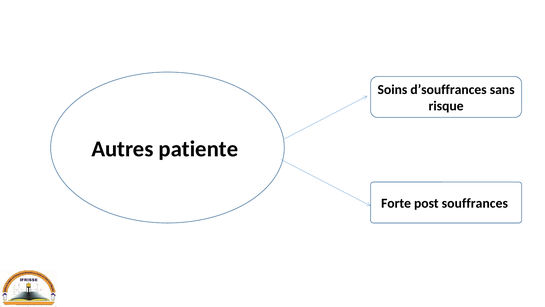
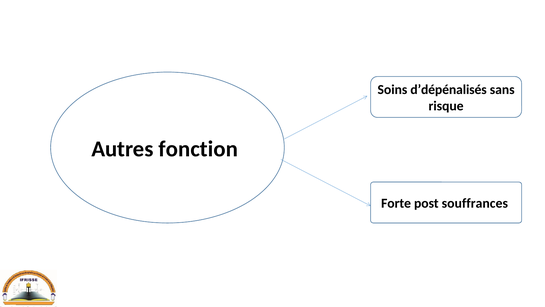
d’souffrances: d’souffrances -> d’dépénalisés
patiente: patiente -> fonction
